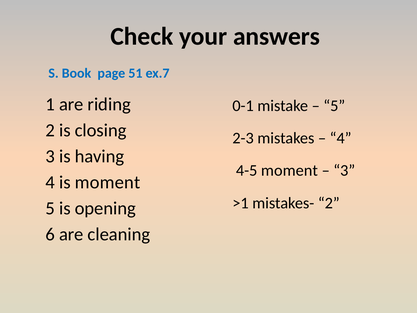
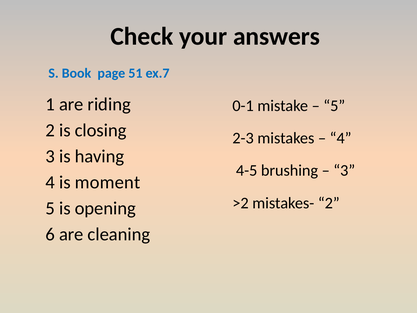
4-5 moment: moment -> brushing
>1: >1 -> >2
